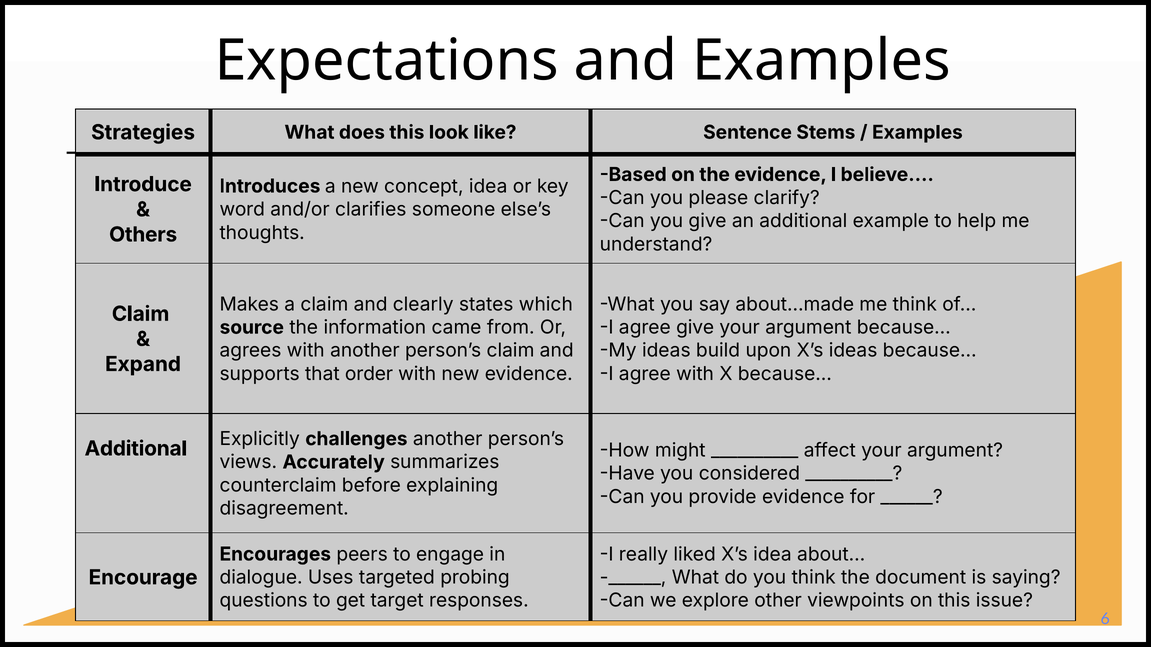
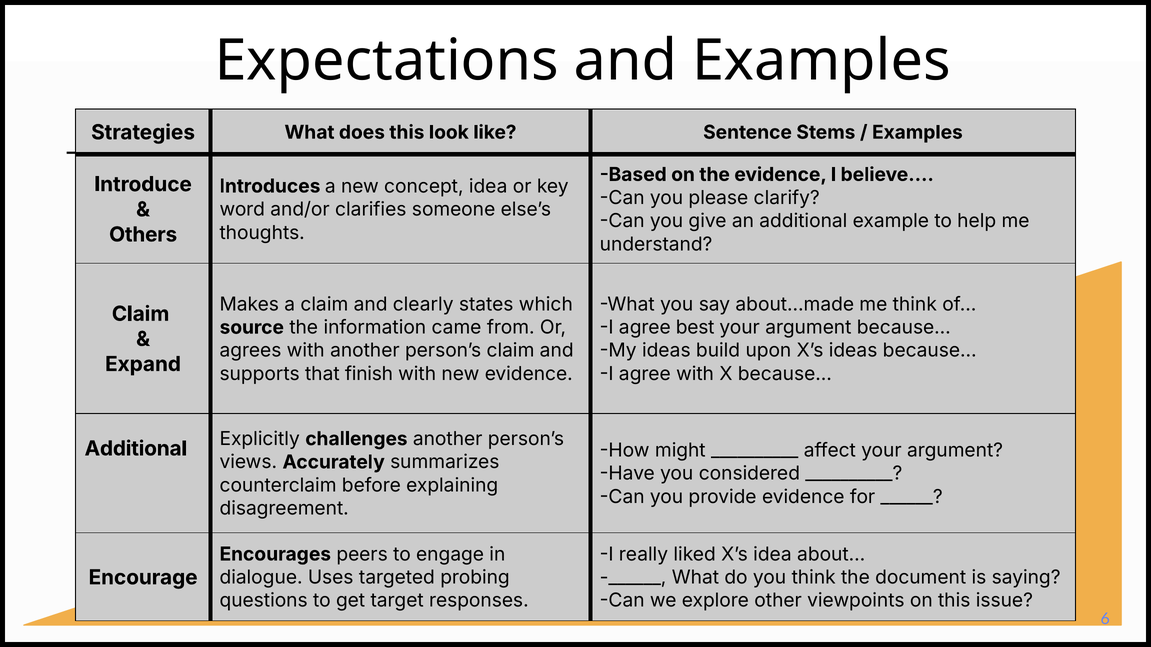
agree give: give -> best
order: order -> finish
